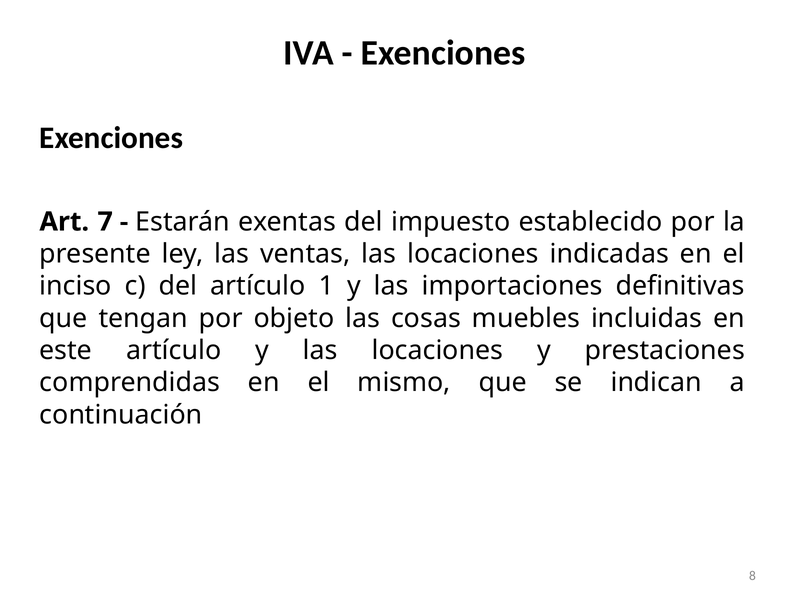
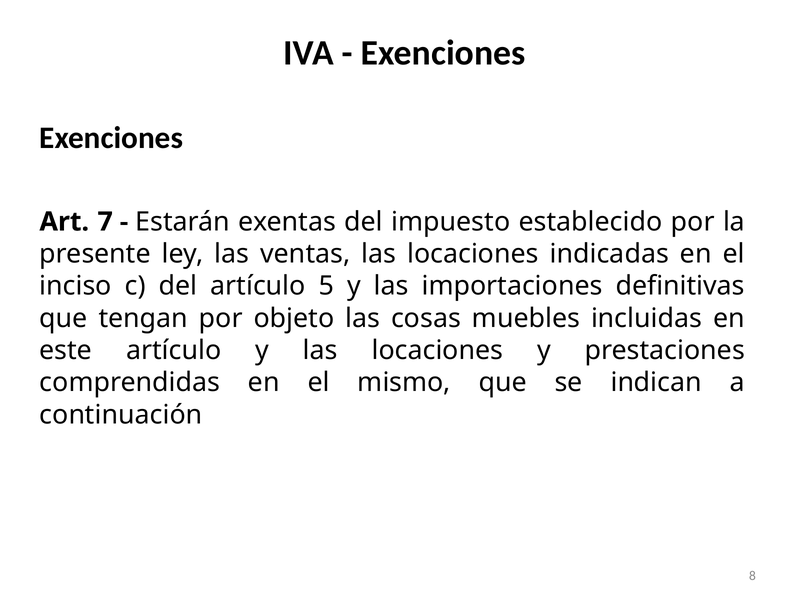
1: 1 -> 5
